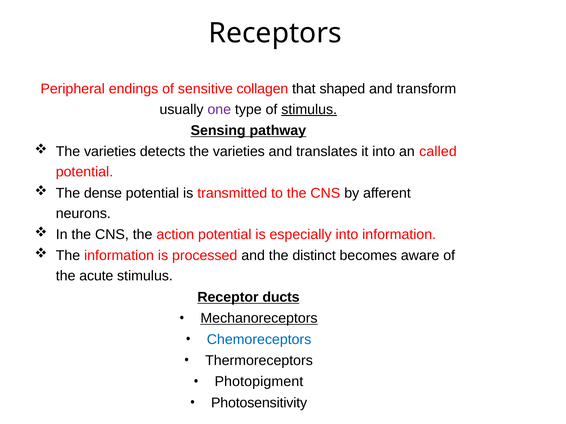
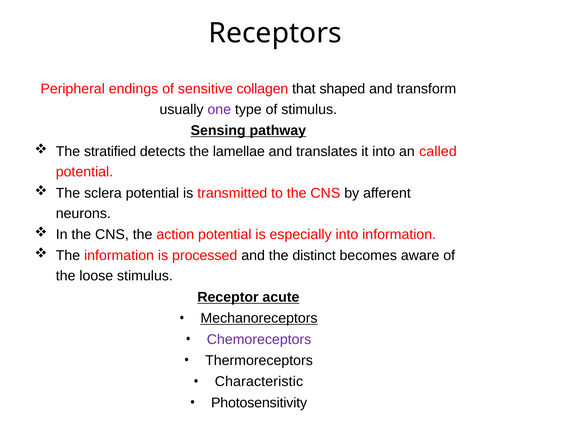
stimulus at (309, 109) underline: present -> none
varieties at (110, 152): varieties -> stratified
detects the varieties: varieties -> lamellae
dense: dense -> sclera
acute: acute -> loose
ducts: ducts -> acute
Chemoreceptors colour: blue -> purple
Photopigment: Photopigment -> Characteristic
